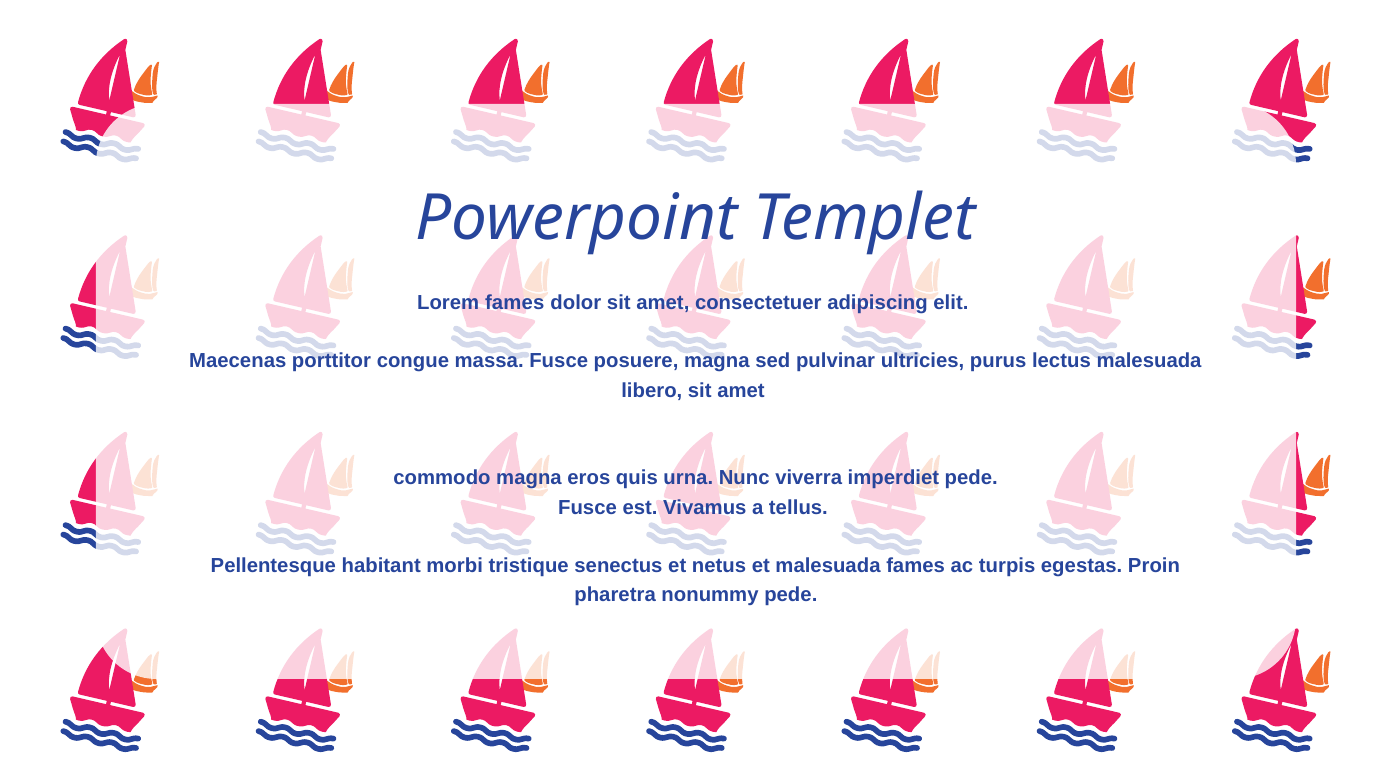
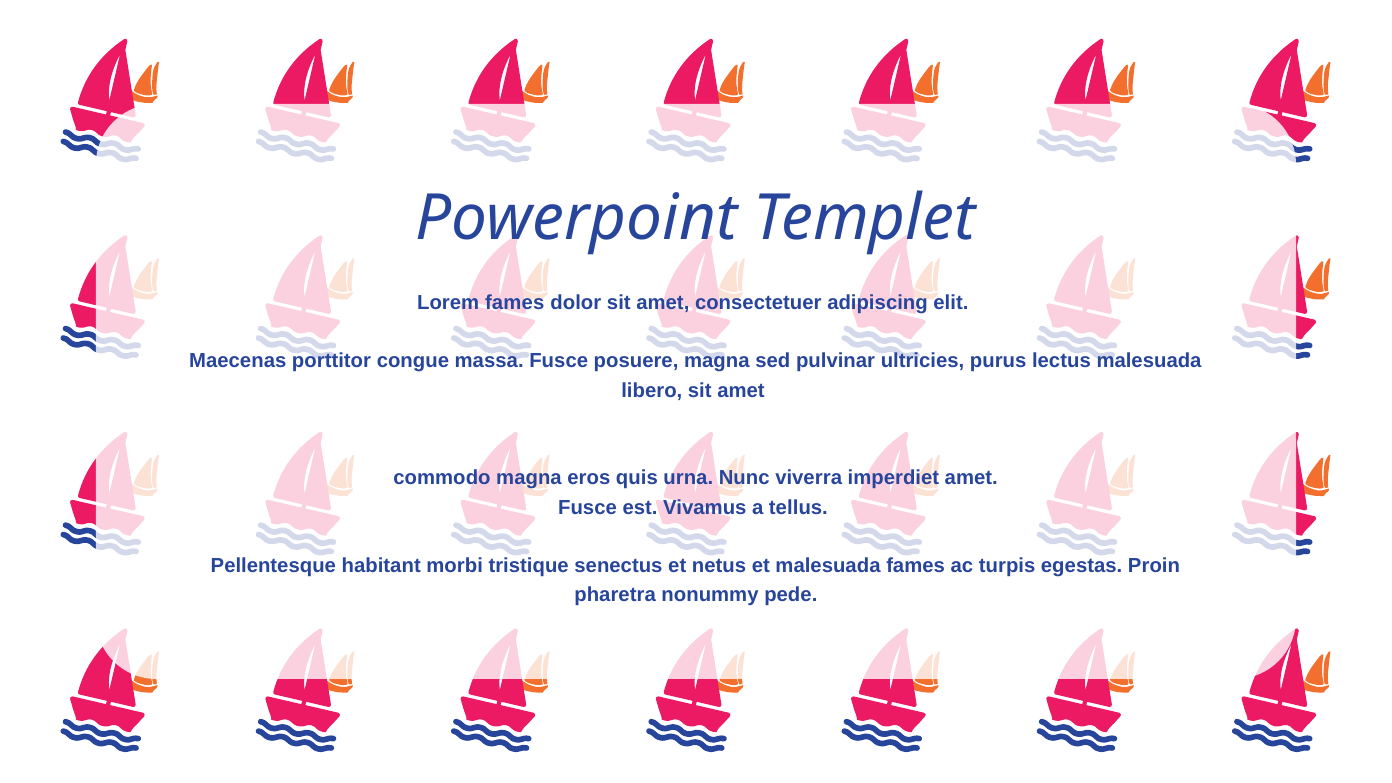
imperdiet pede: pede -> amet
